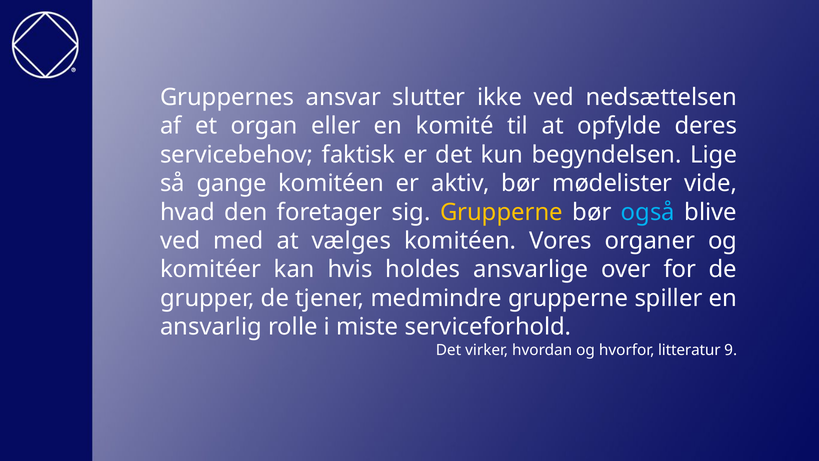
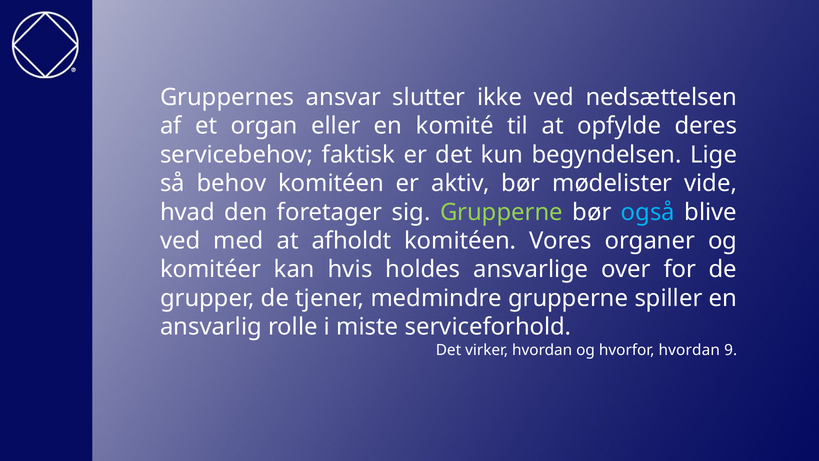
gange: gange -> behov
Grupperne at (501, 212) colour: yellow -> light green
vælges: vælges -> afholdt
hvorfor litteratur: litteratur -> hvordan
